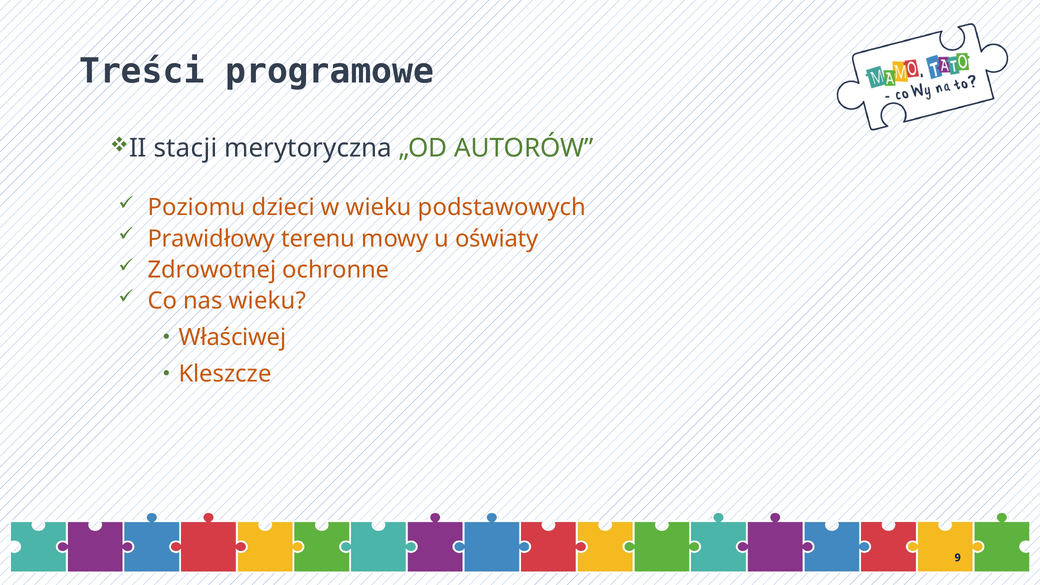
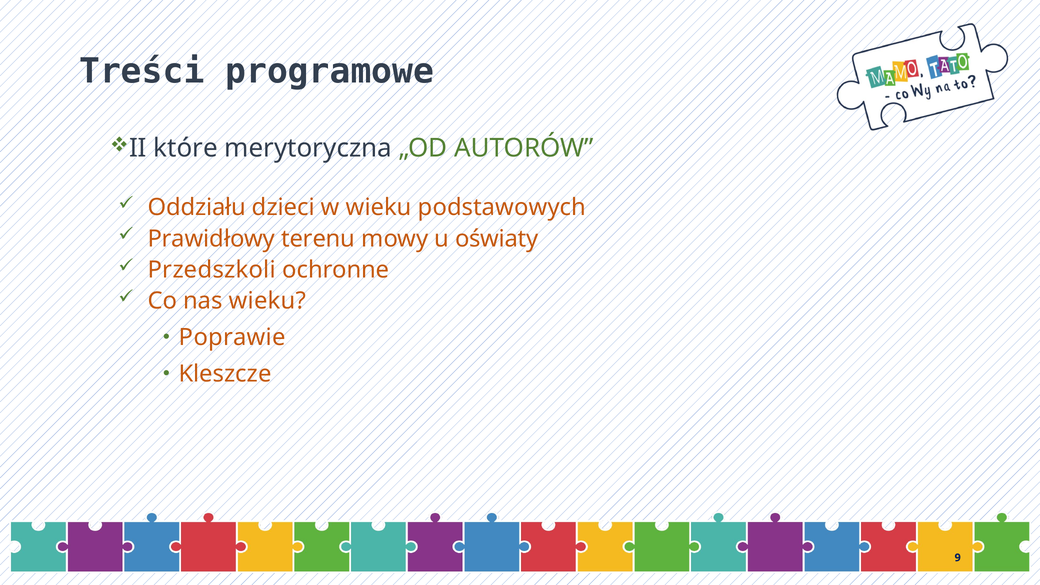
stacji: stacji -> które
Poziomu: Poziomu -> Oddziału
Zdrowotnej: Zdrowotnej -> Przedszkoli
Właściwej: Właściwej -> Poprawie
